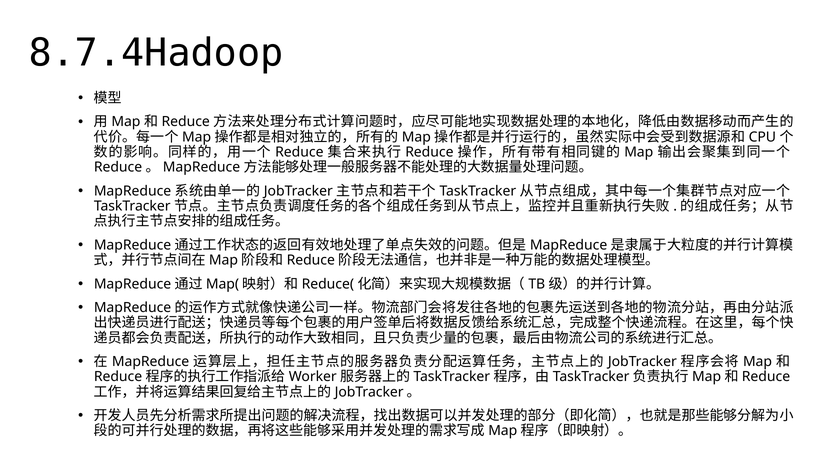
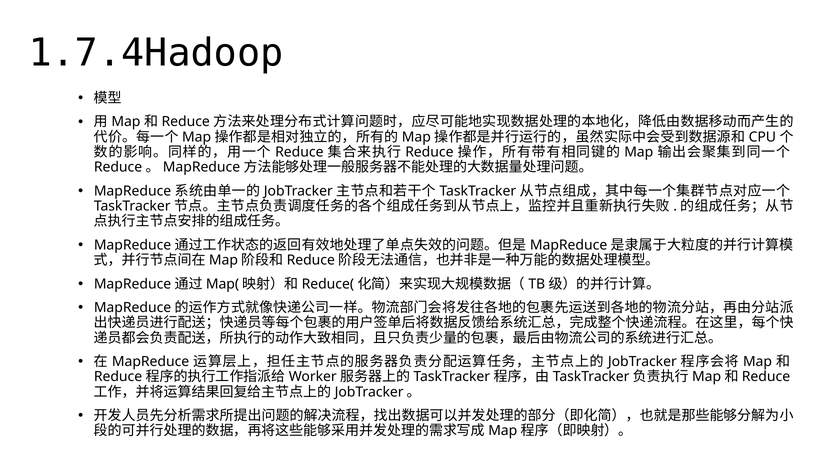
8.7.4Hadoop: 8.7.4Hadoop -> 1.7.4Hadoop
